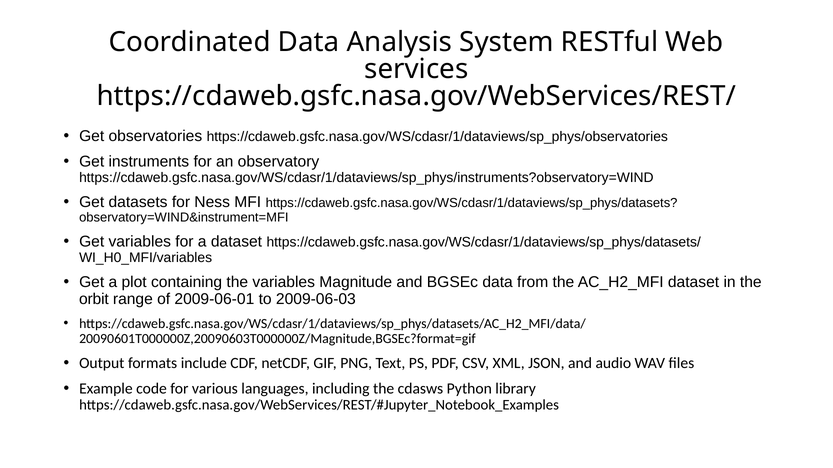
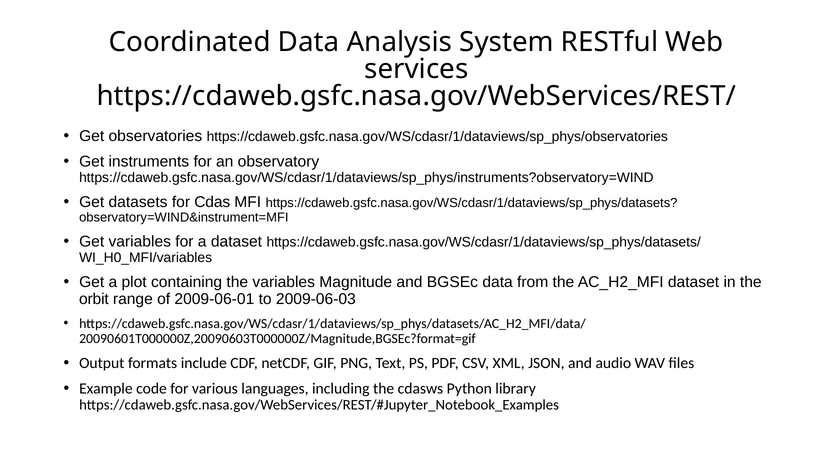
Ness: Ness -> Cdas
